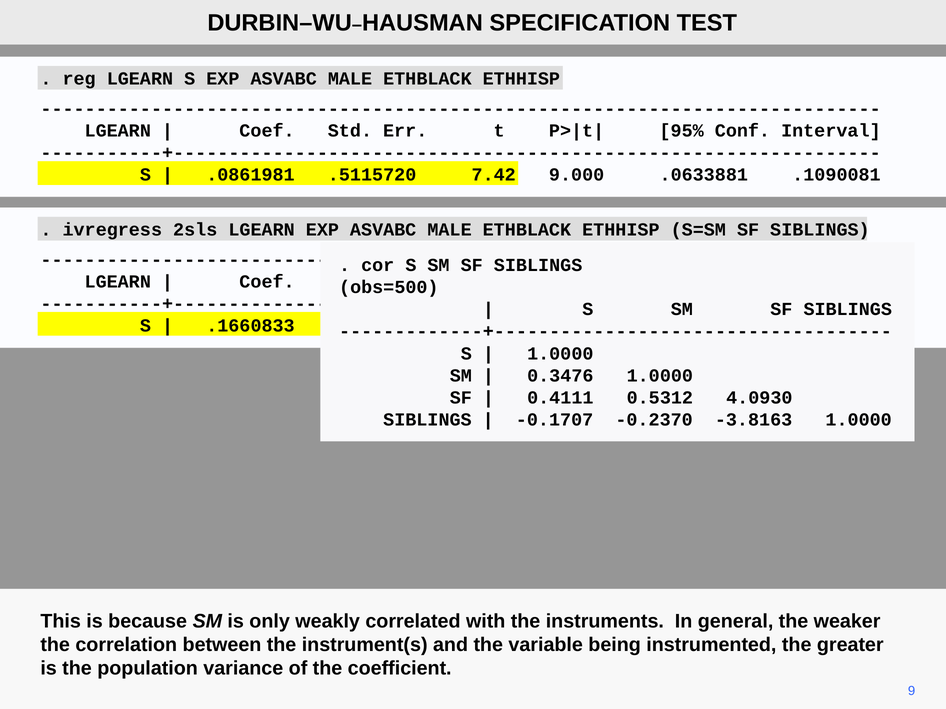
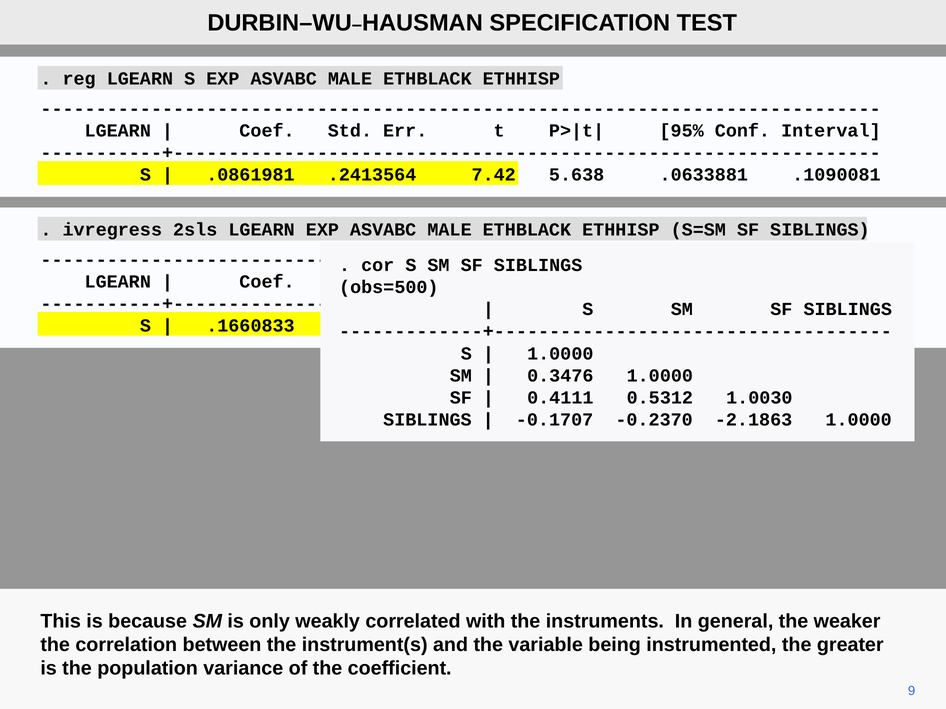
.5115720: .5115720 -> .2413564
9.000: 9.000 -> 5.638
4.0930: 4.0930 -> 1.0030
-3.8163: -3.8163 -> -2.1863
